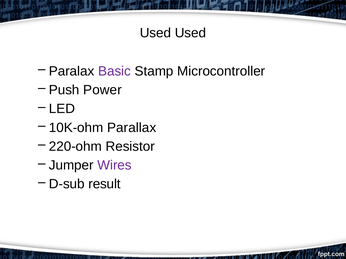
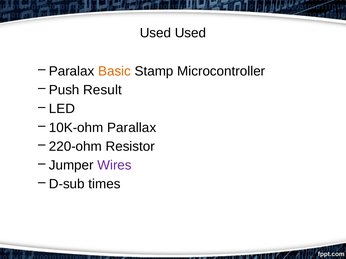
Basic colour: purple -> orange
Power: Power -> Result
result: result -> times
